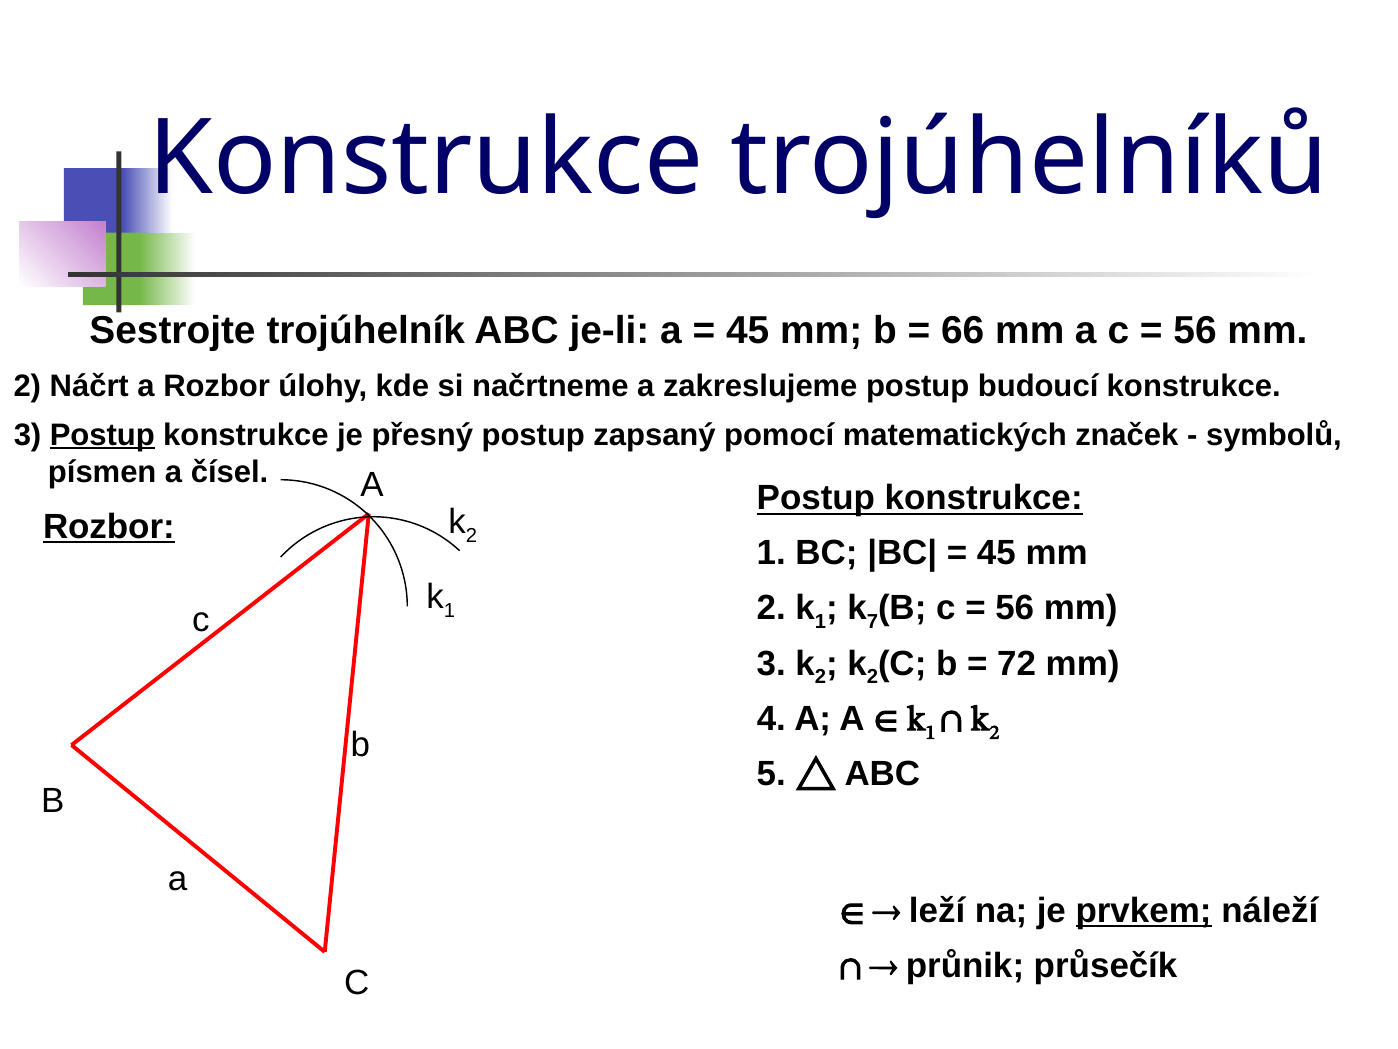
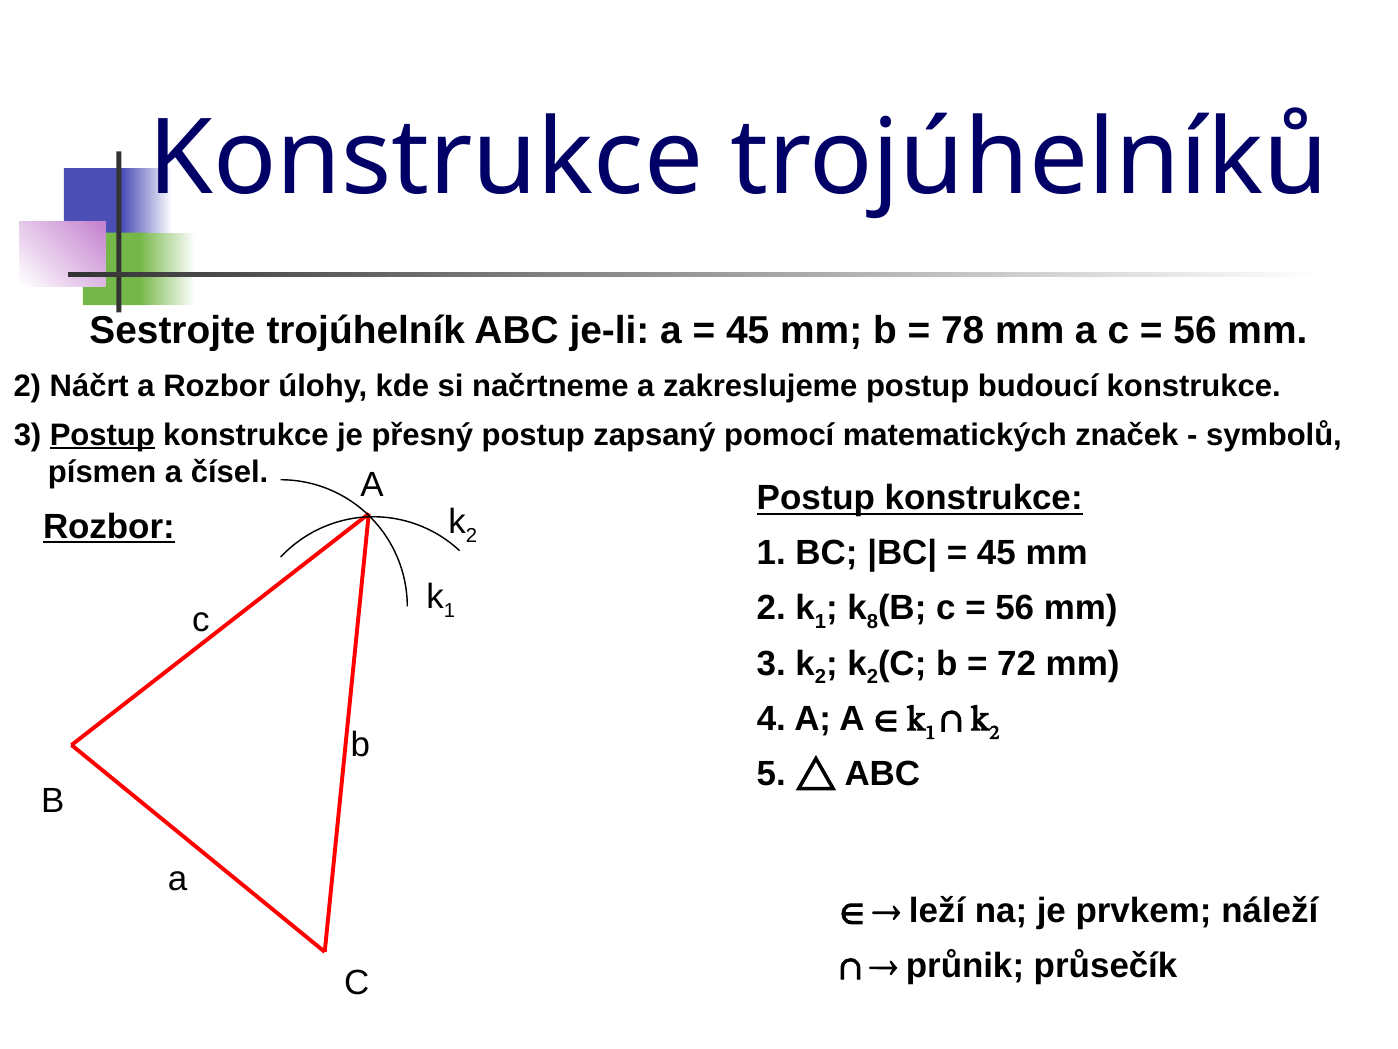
66: 66 -> 78
7: 7 -> 8
prvkem underline: present -> none
